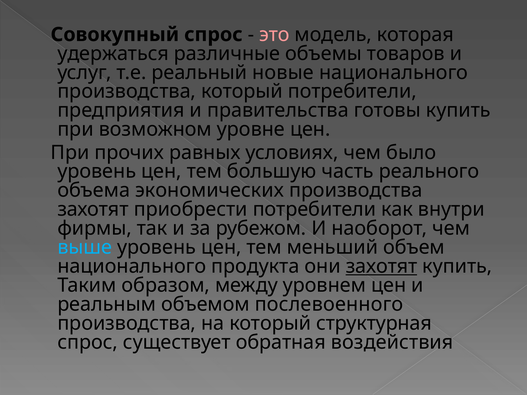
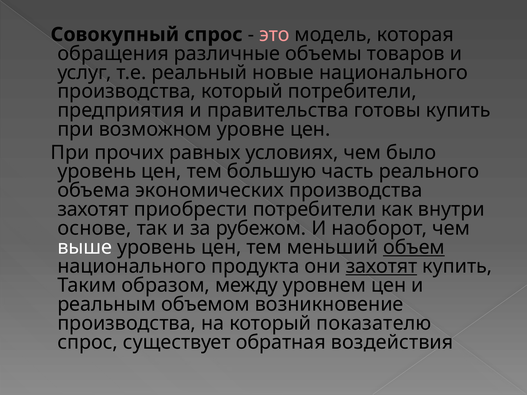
удержаться: удержаться -> обращения
фирмы: фирмы -> основе
выше colour: light blue -> white
объем underline: none -> present
послевоенного: послевоенного -> возникновение
структурная: структурная -> показателю
